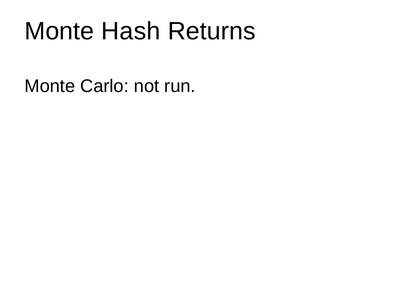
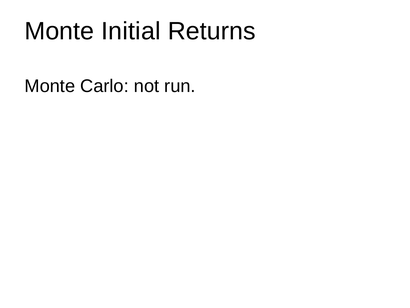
Hash: Hash -> Initial
